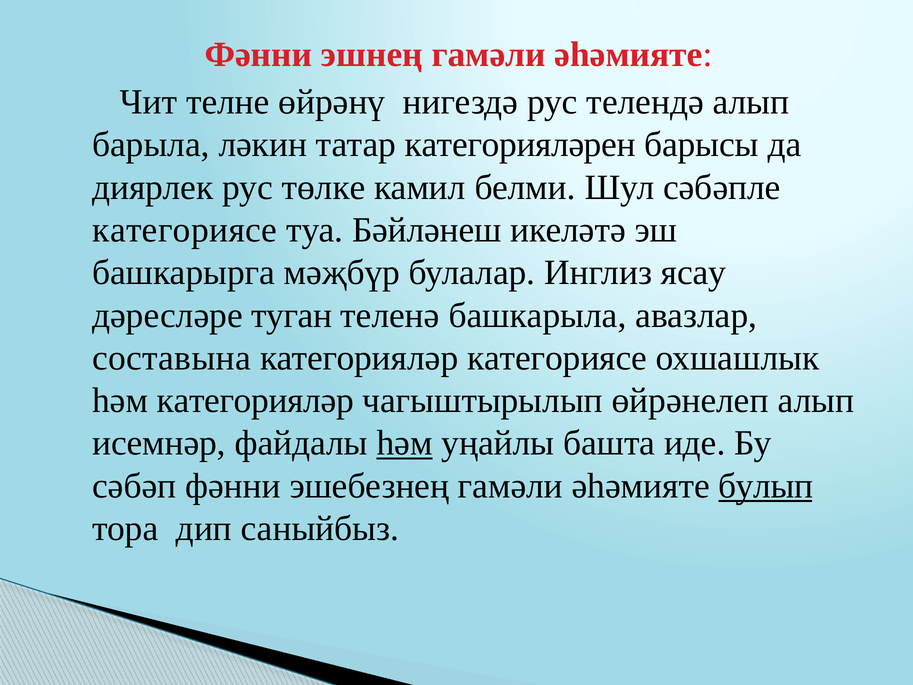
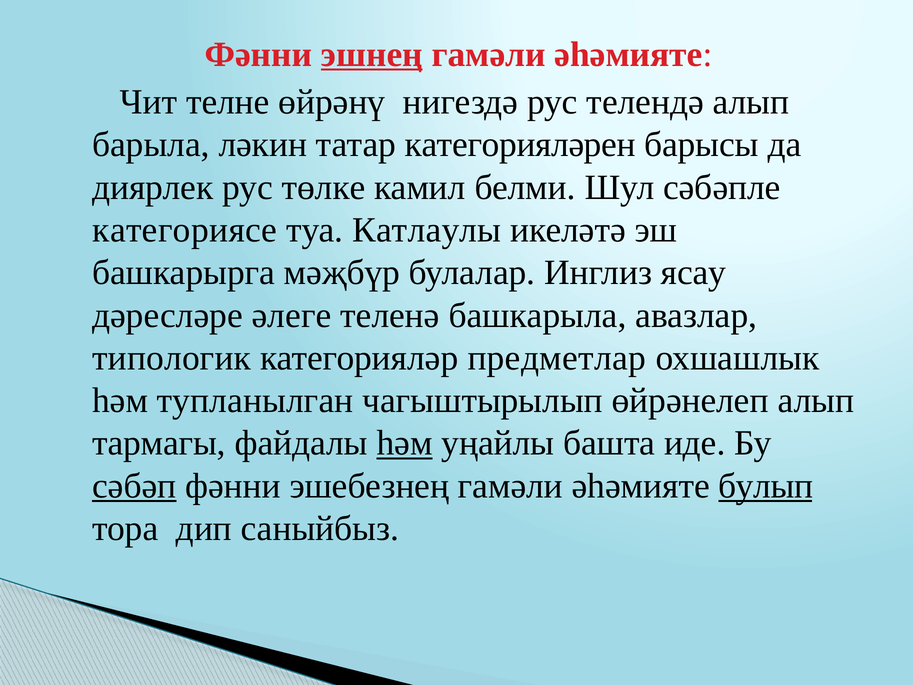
эшнең underline: none -> present
Бәйләнеш: Бәйләнеш -> Катлаулы
туган: туган -> әлеге
составына: составына -> типологик
категорияләр категориясе: категориясе -> предметлар
һәм категорияләр: категорияләр -> тупланылган
исемнәр: исемнәр -> тармагы
сәбәп underline: none -> present
